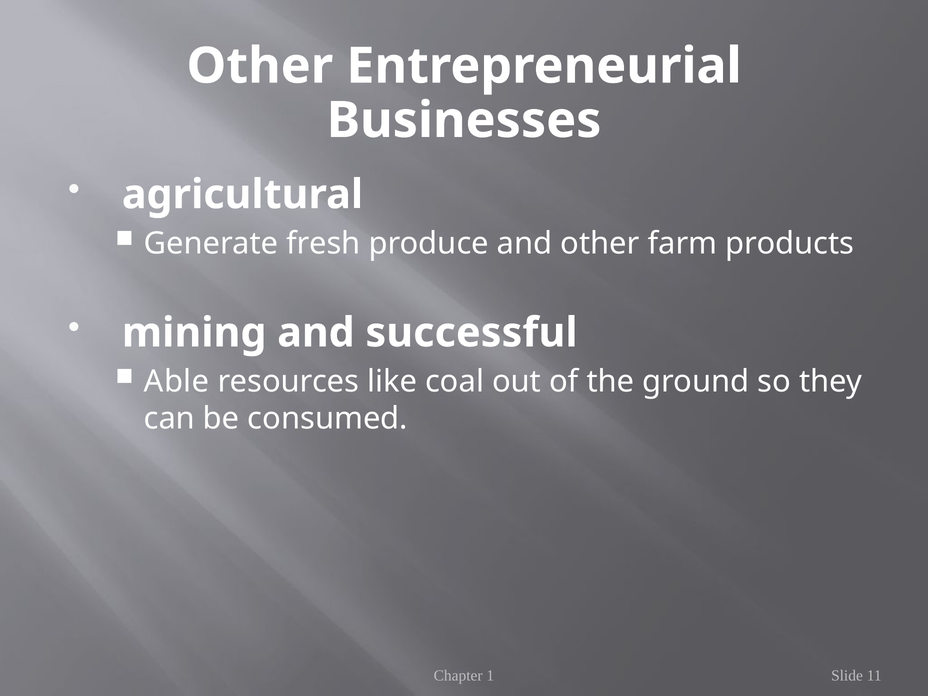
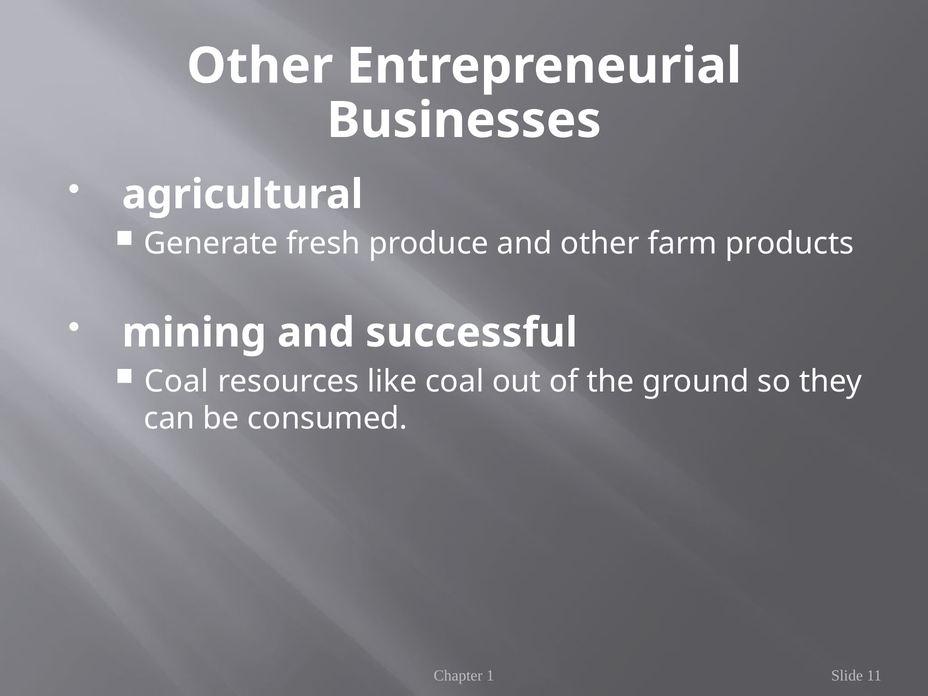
Able at (177, 382): Able -> Coal
